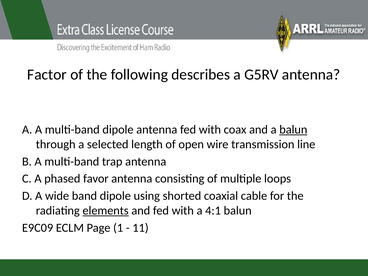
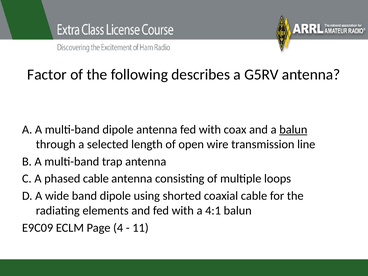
phased favor: favor -> cable
elements underline: present -> none
1: 1 -> 4
